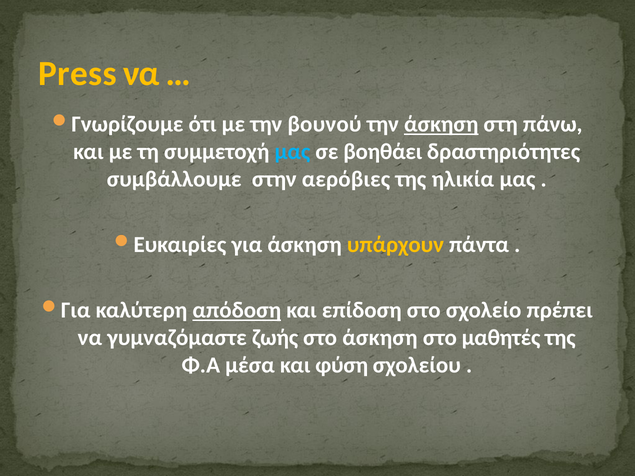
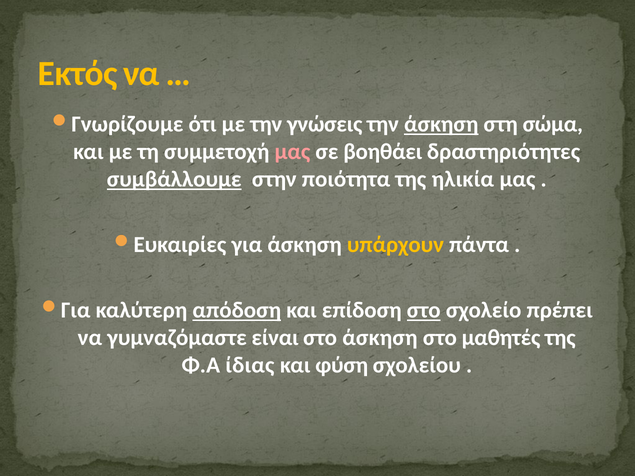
Press: Press -> Εκτός
βουνού: βουνού -> γνώσεις
πάνω: πάνω -> σώμα
μας at (292, 152) colour: light blue -> pink
συμβάλλουμε underline: none -> present
αερόβιες: αερόβιες -> ποιότητα
στο at (424, 311) underline: none -> present
ζωής: ζωής -> είναι
μέσα: μέσα -> ίδιας
